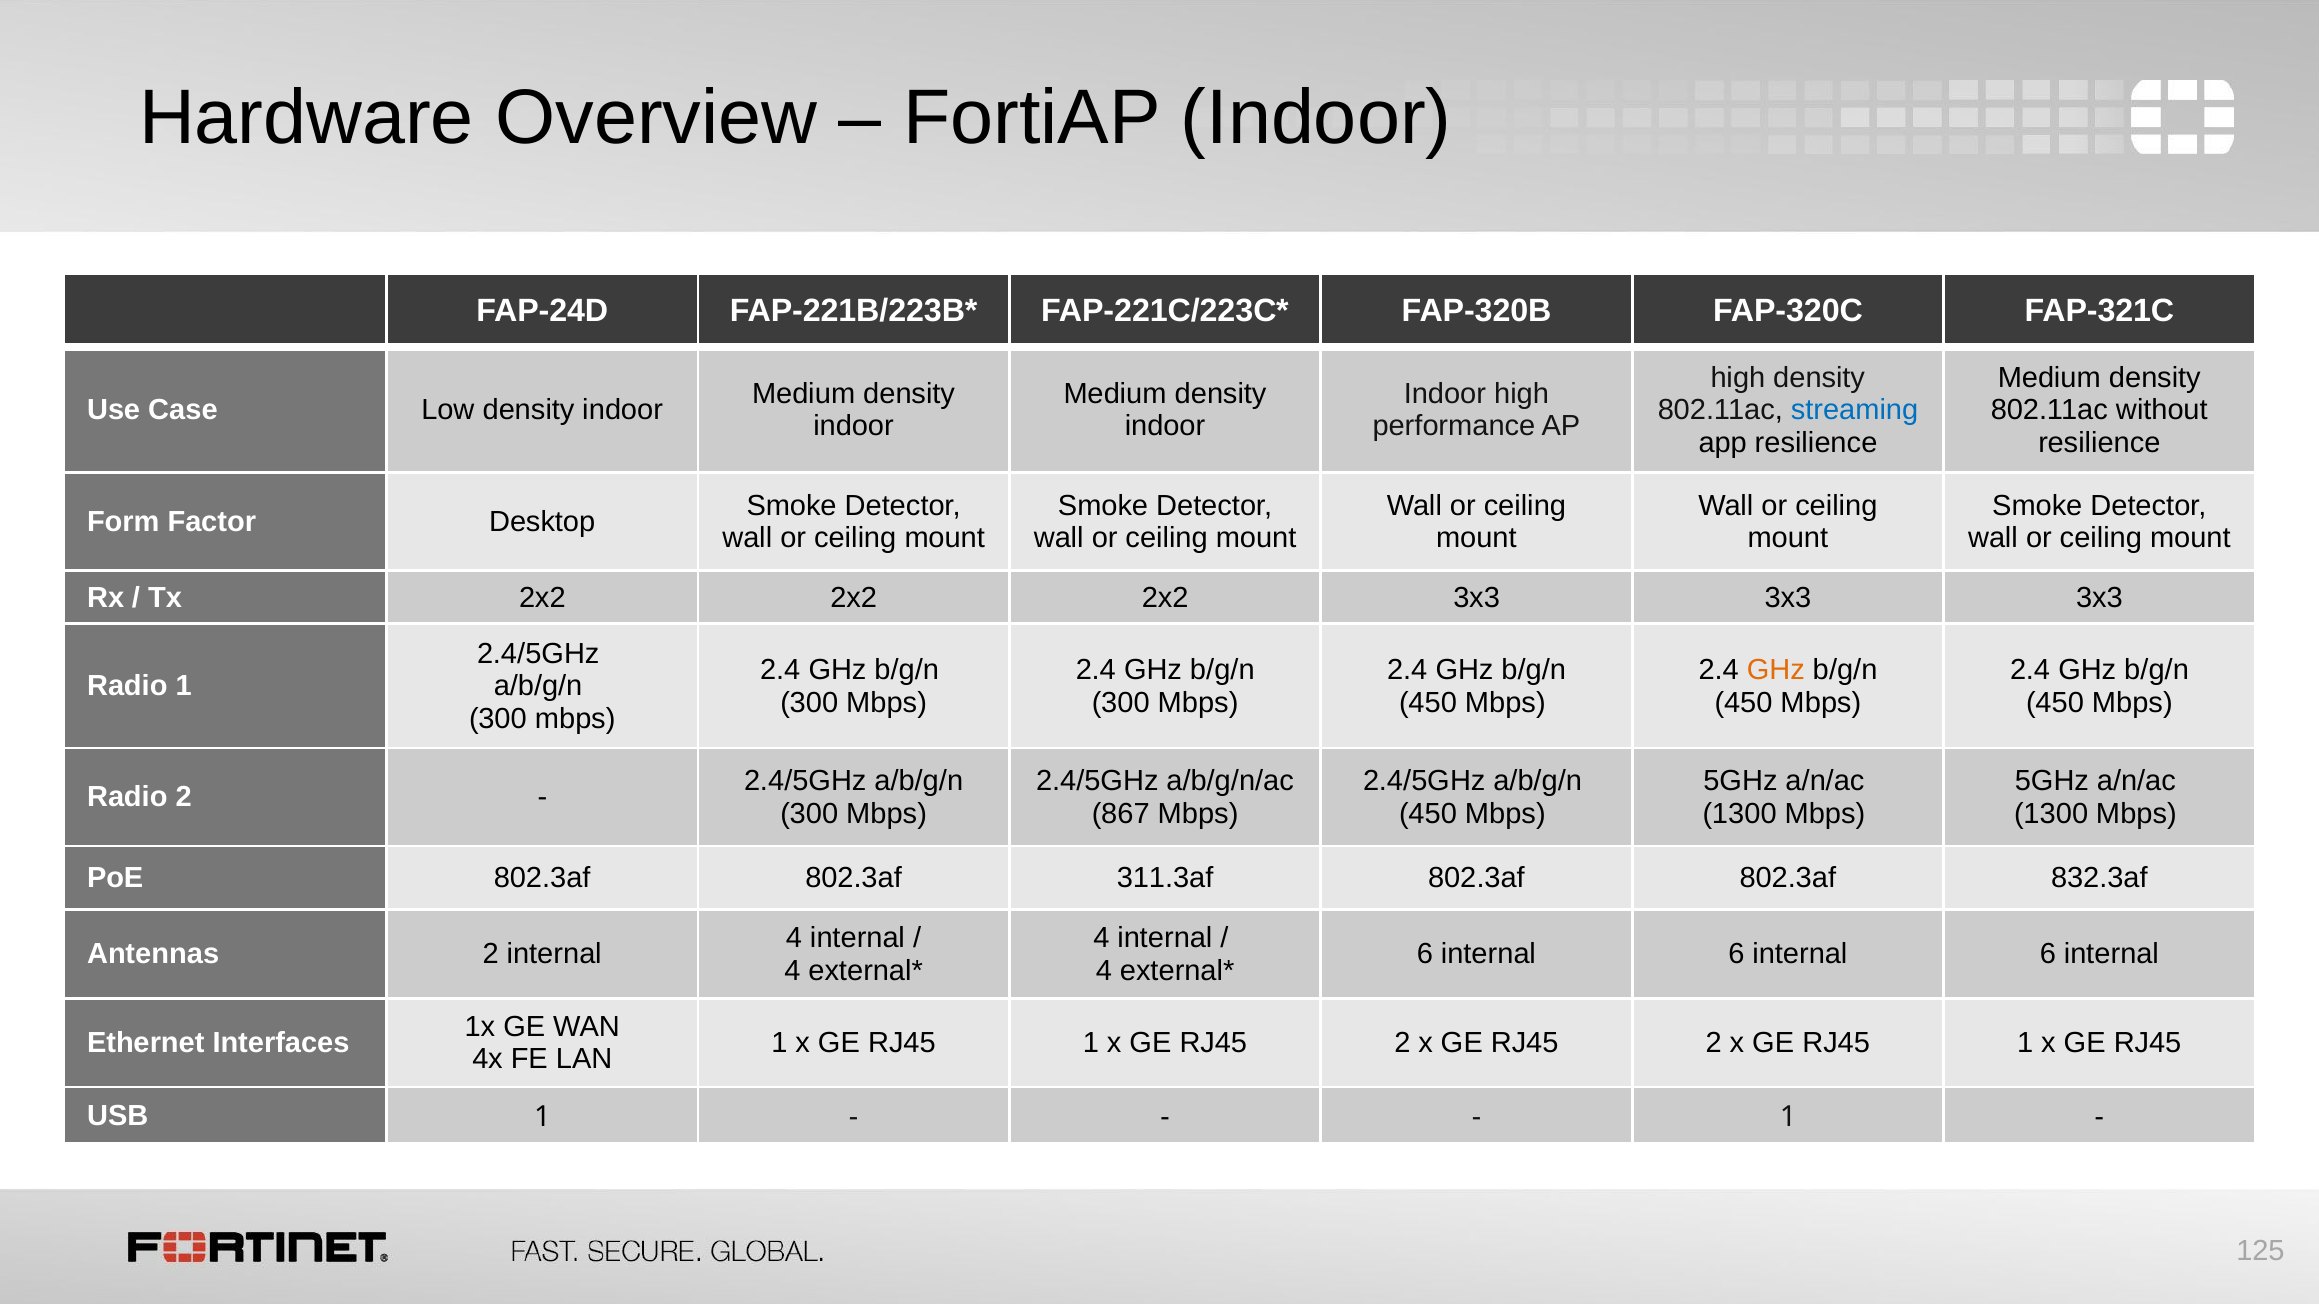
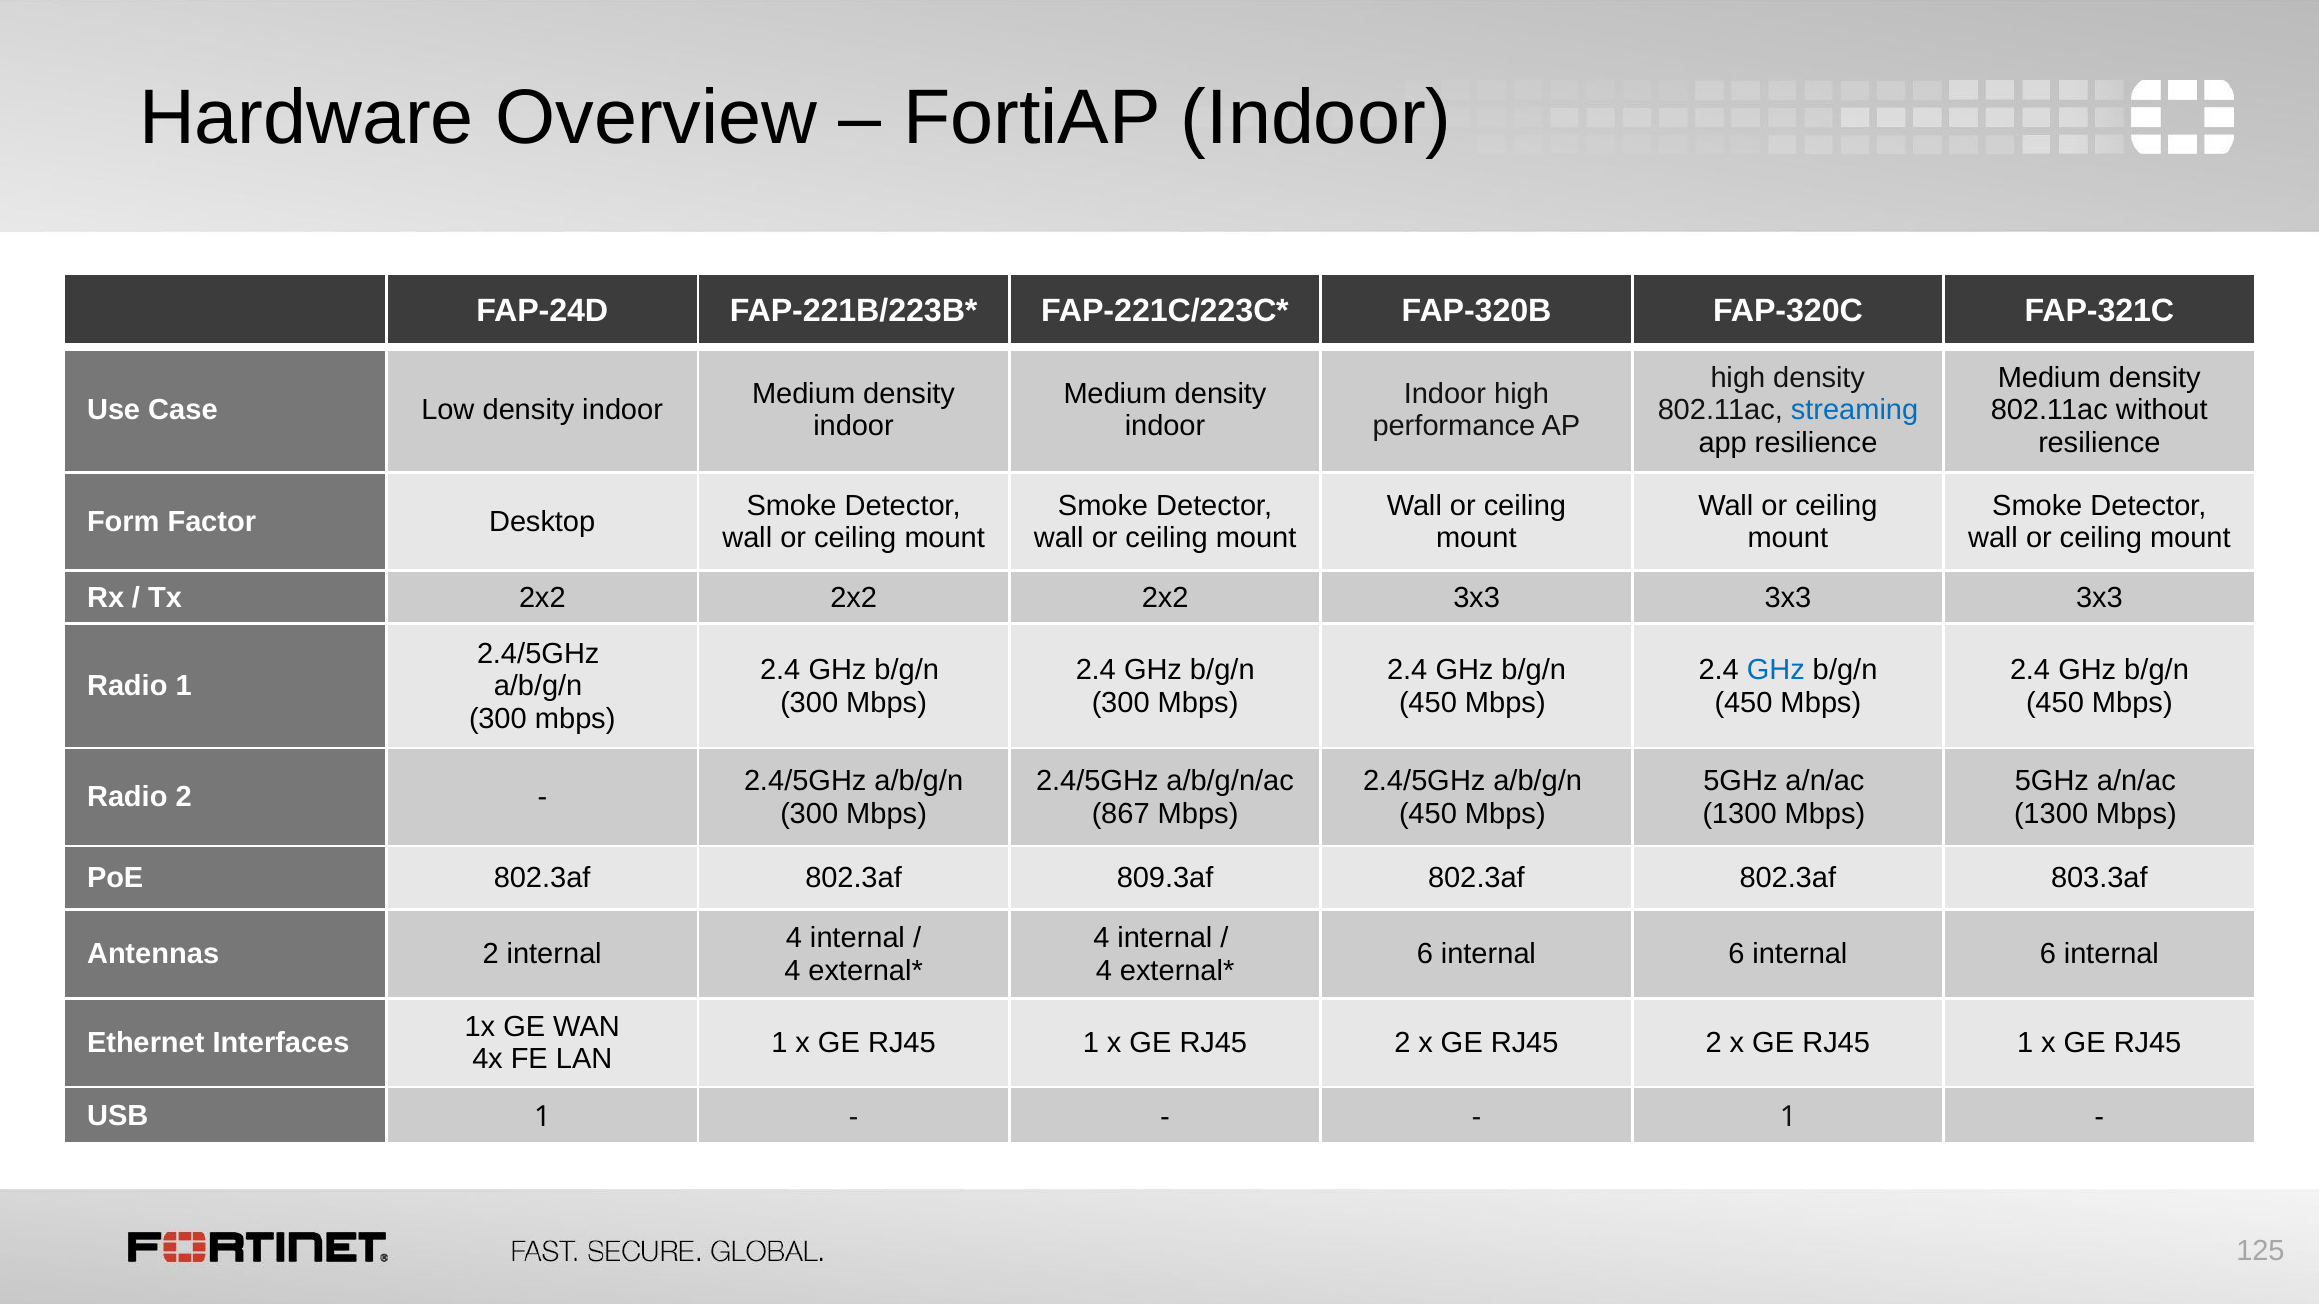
GHz at (1776, 670) colour: orange -> blue
311.3af: 311.3af -> 809.3af
832.3af: 832.3af -> 803.3af
